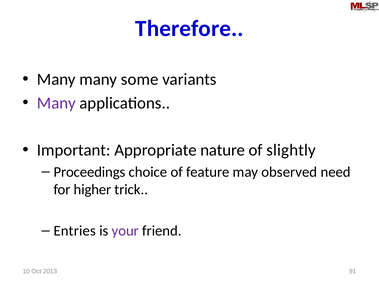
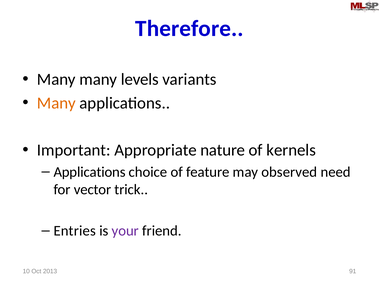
some: some -> levels
Many at (56, 103) colour: purple -> orange
slightly: slightly -> kernels
Proceedings at (89, 172): Proceedings -> Applications
higher: higher -> vector
